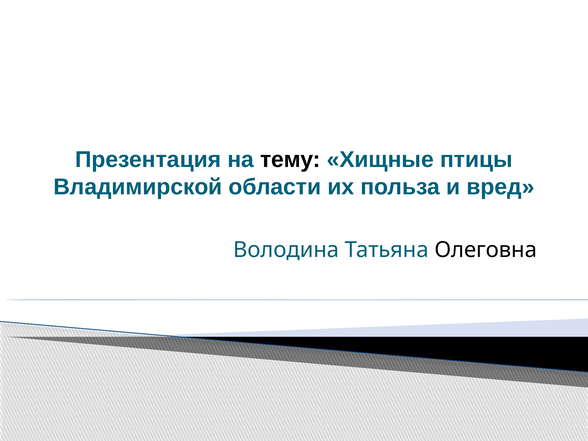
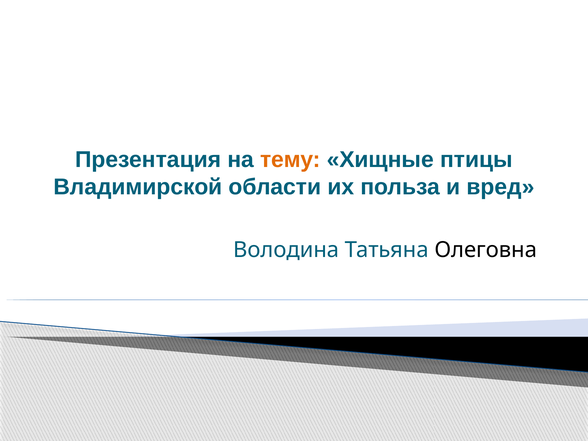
тему colour: black -> orange
